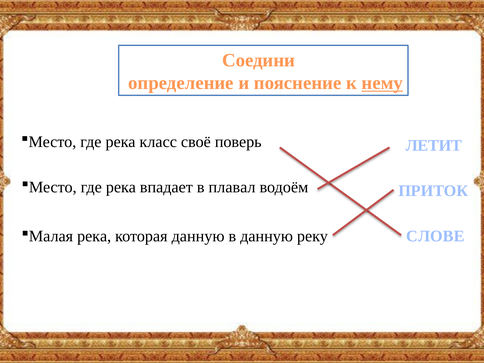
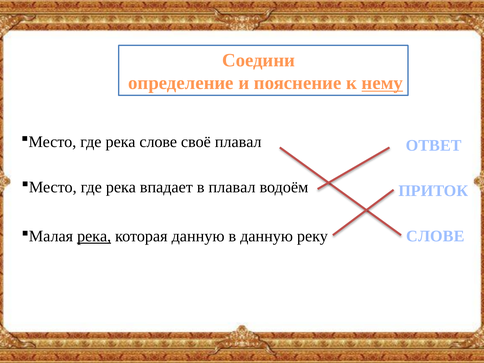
река класс: класс -> слове
своё поверь: поверь -> плавал
ЛЕТИТ: ЛЕТИТ -> ОТВЕТ
река at (94, 236) underline: none -> present
